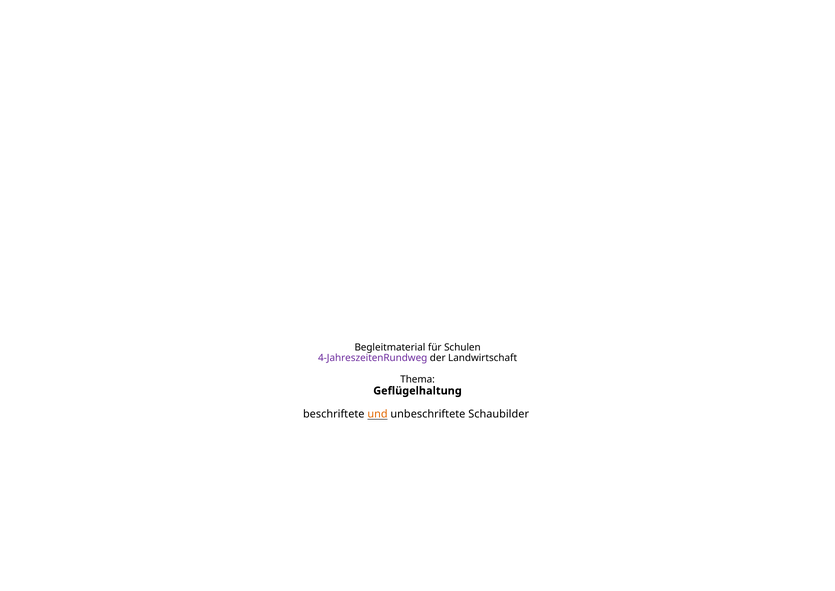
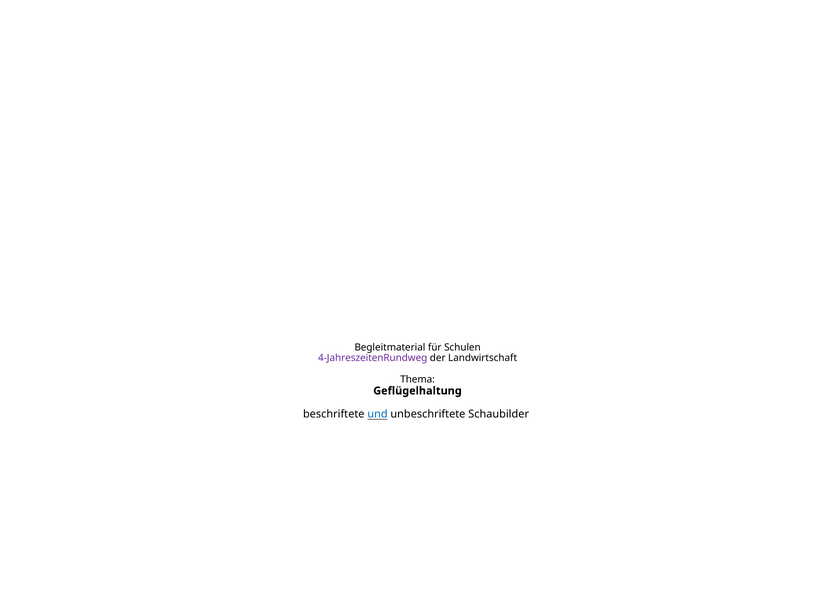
und colour: orange -> blue
